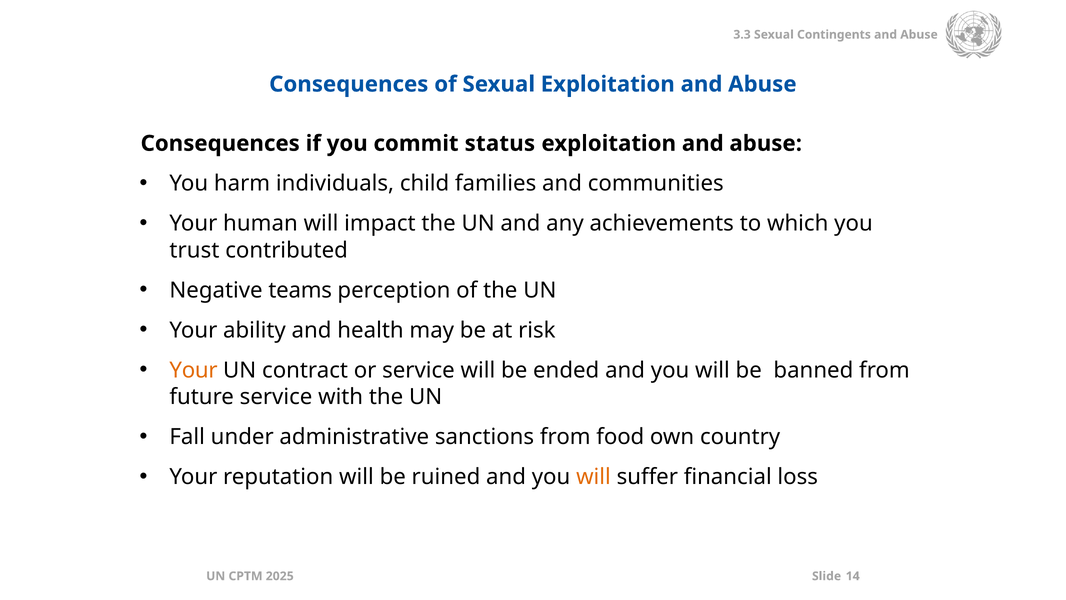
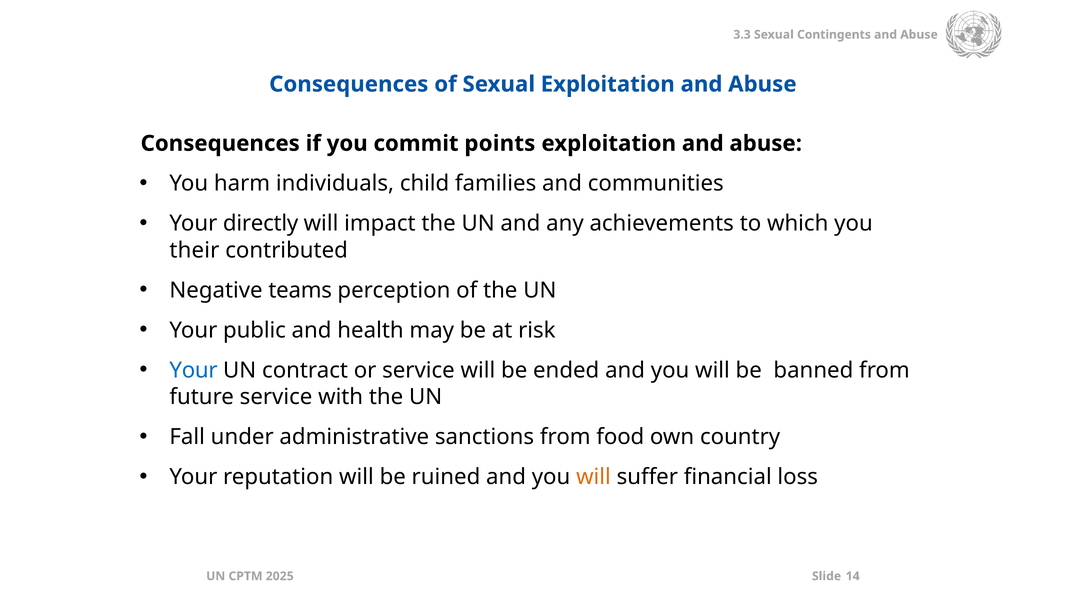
status: status -> points
human: human -> directly
trust: trust -> their
ability: ability -> public
Your at (194, 370) colour: orange -> blue
